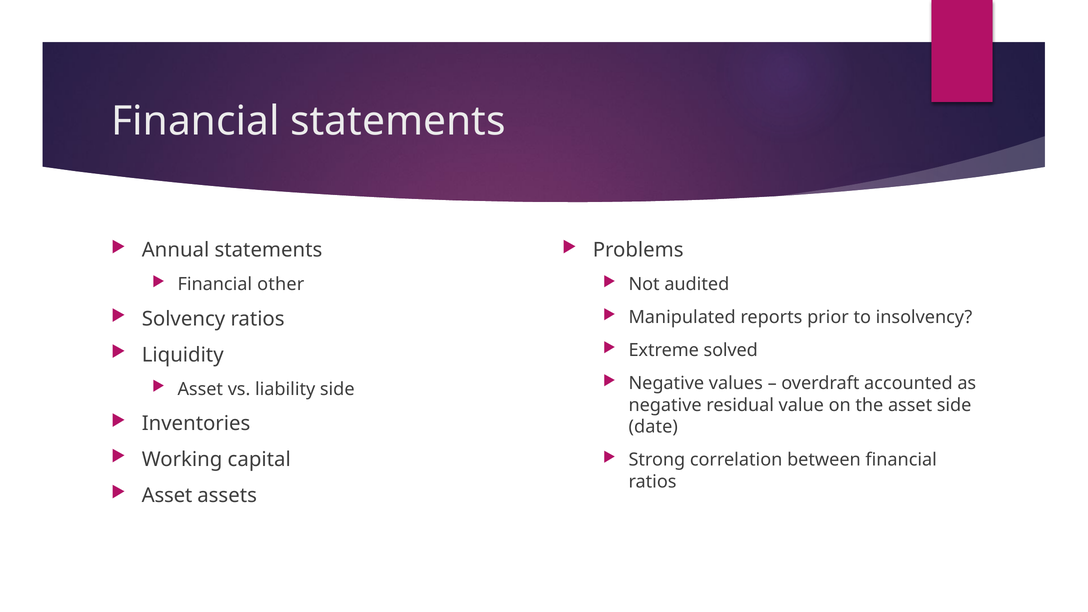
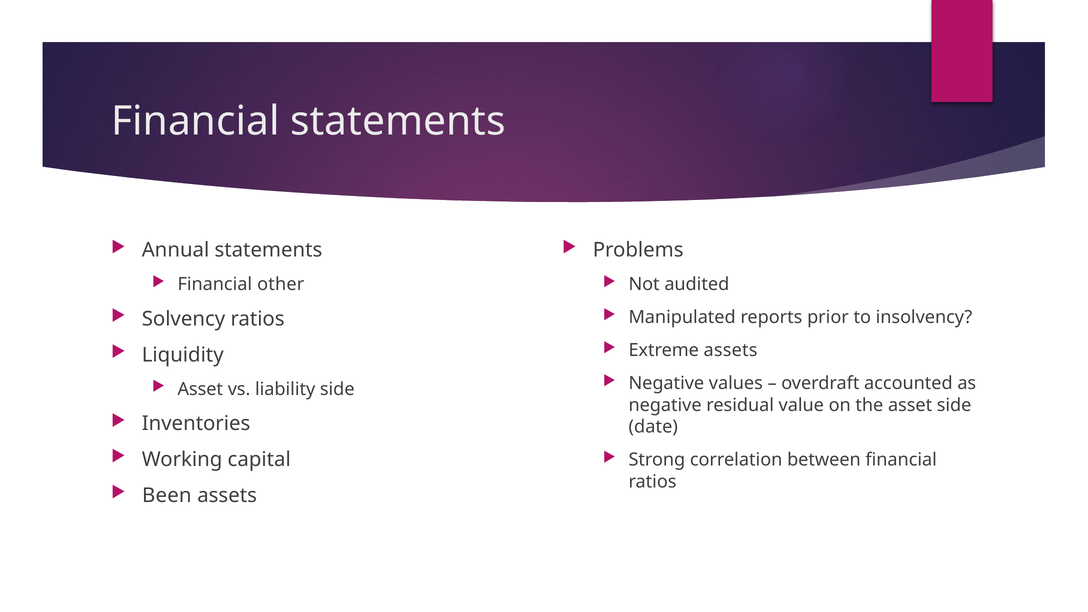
Extreme solved: solved -> assets
Asset at (167, 495): Asset -> Been
